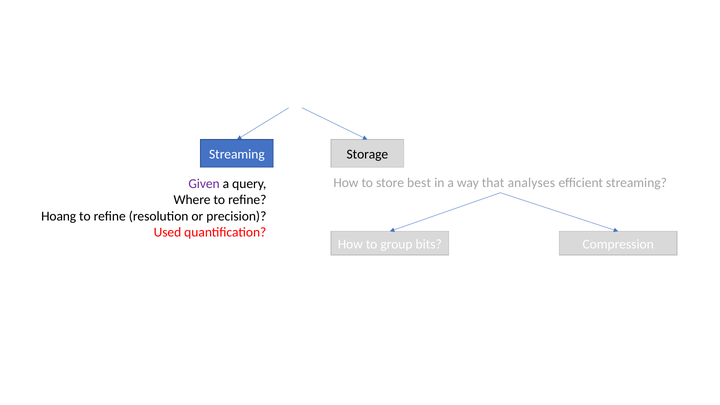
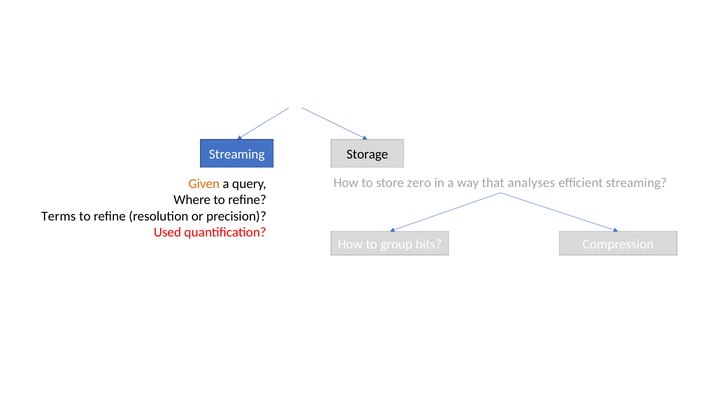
best: best -> zero
Given colour: purple -> orange
Hoang: Hoang -> Terms
